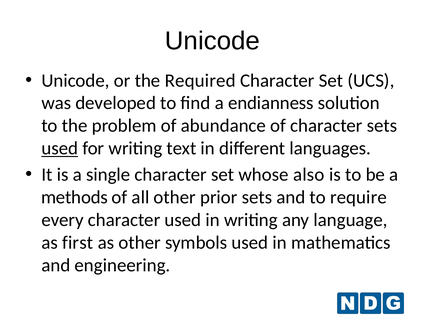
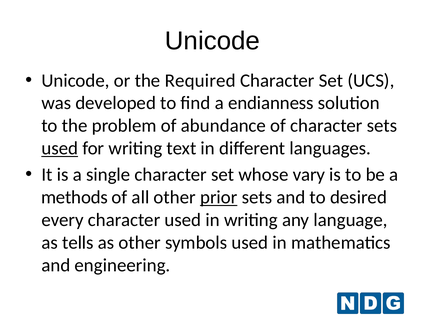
also: also -> vary
prior underline: none -> present
require: require -> desired
first: first -> tells
